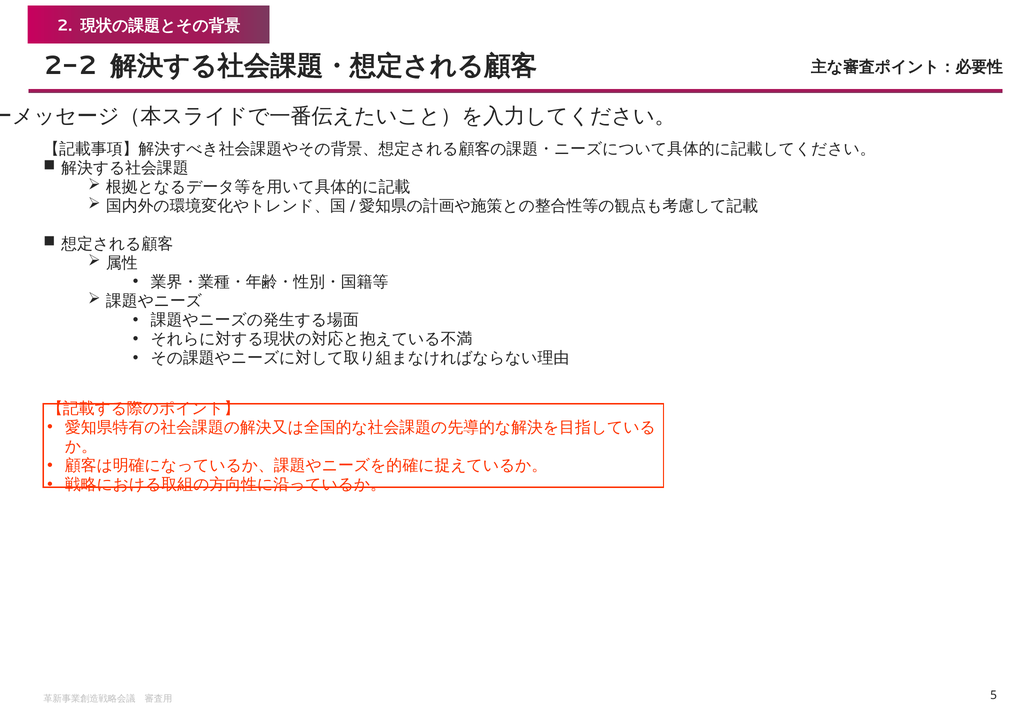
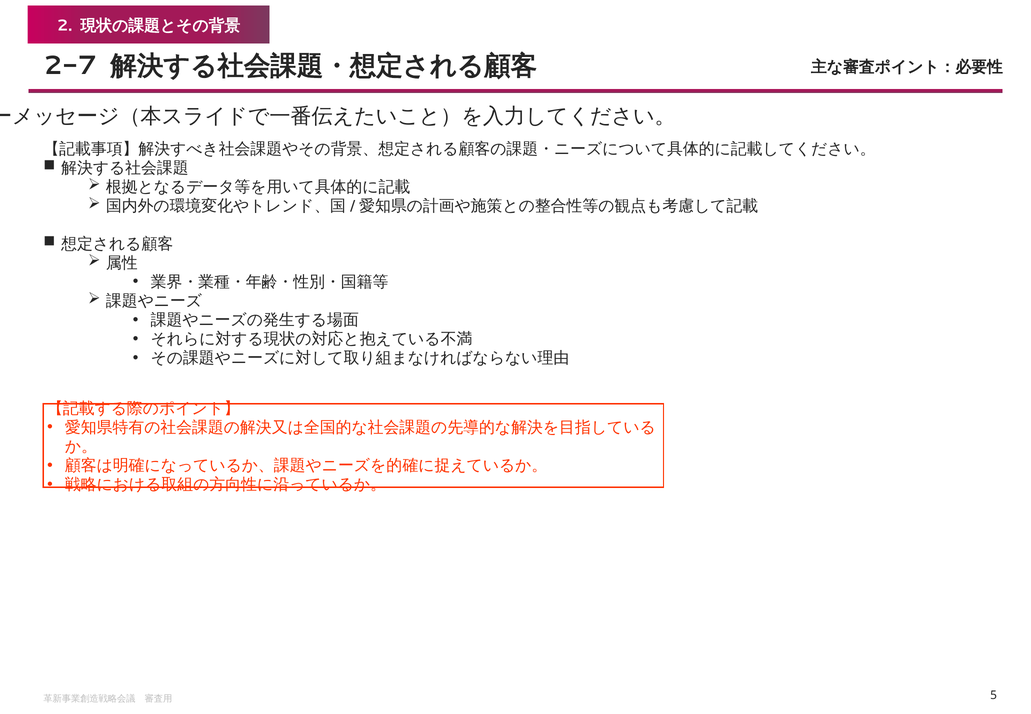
2-2: 2-2 -> 2-7
